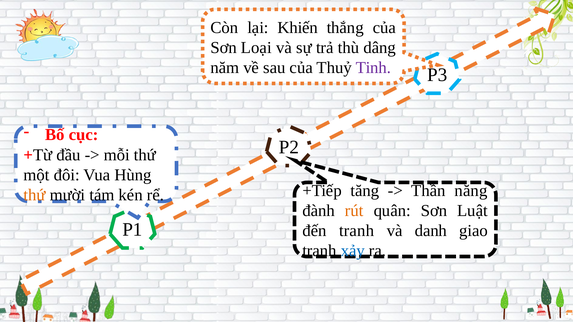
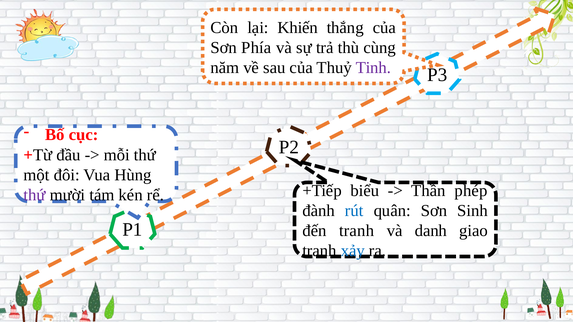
Loại: Loại -> Phía
dâng: dâng -> cùng
tăng: tăng -> biểu
năng: năng -> phép
thứ at (35, 195) colour: orange -> purple
rút colour: orange -> blue
Luật: Luật -> Sinh
